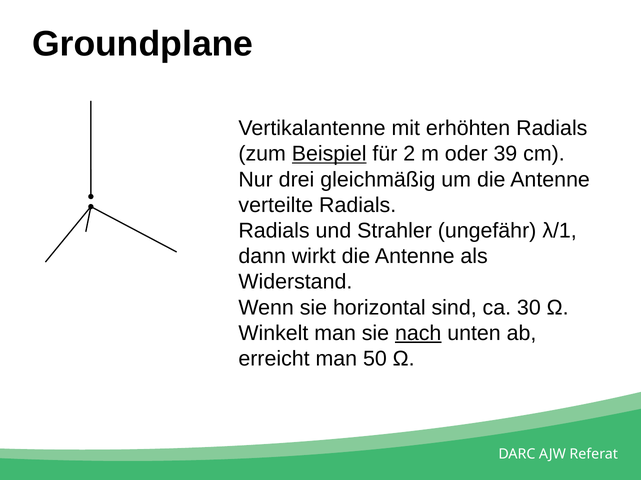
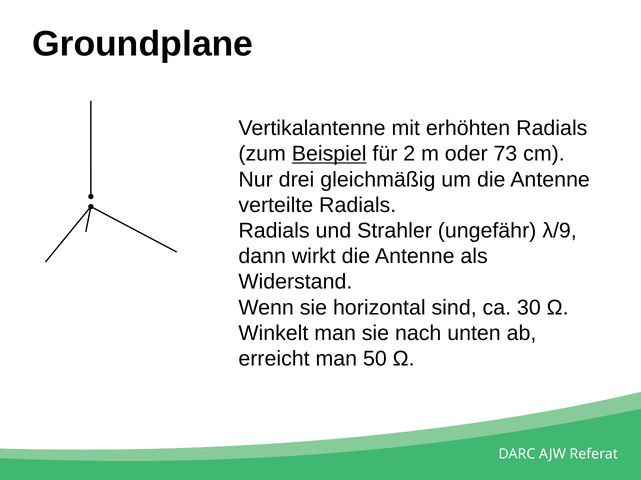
39: 39 -> 73
λ/1: λ/1 -> λ/9
nach underline: present -> none
